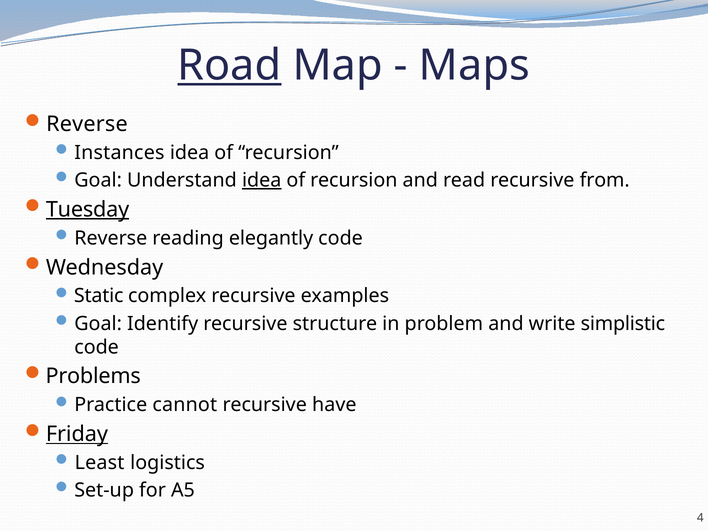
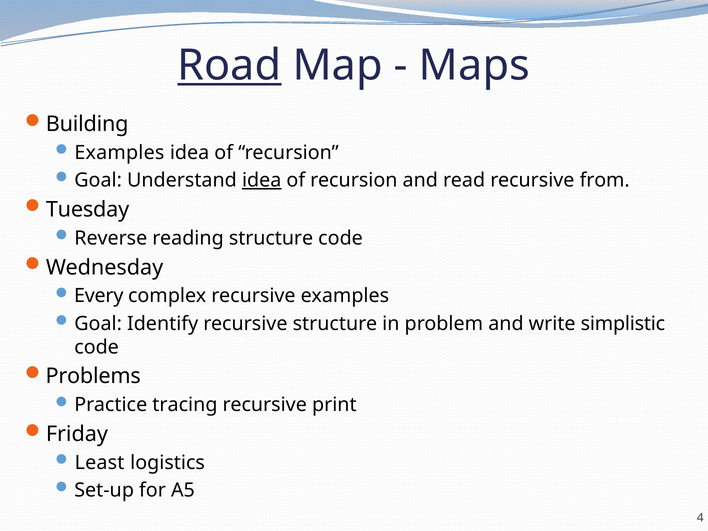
Reverse at (87, 124): Reverse -> Building
Instances at (119, 153): Instances -> Examples
Tuesday underline: present -> none
reading elegantly: elegantly -> structure
Static: Static -> Every
cannot: cannot -> tracing
have: have -> print
Friday underline: present -> none
